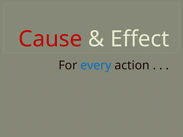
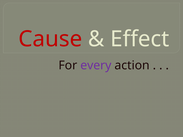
every colour: blue -> purple
